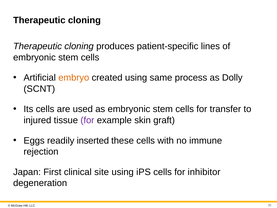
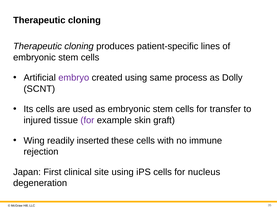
embryo colour: orange -> purple
Eggs: Eggs -> Wing
inhibitor: inhibitor -> nucleus
